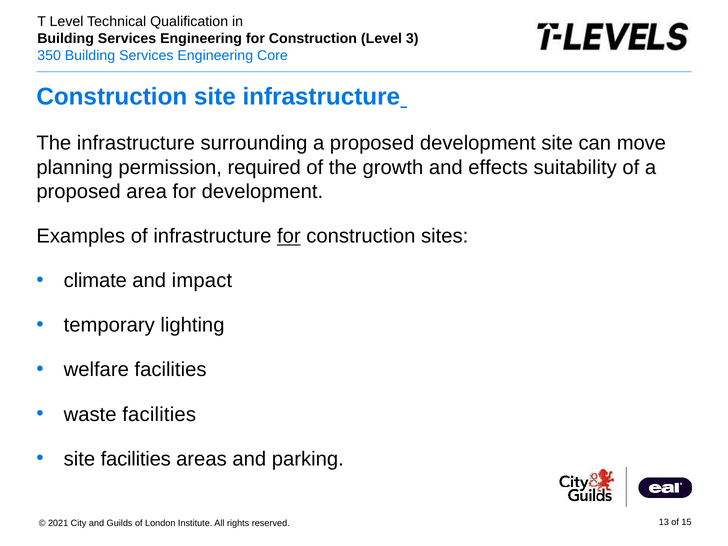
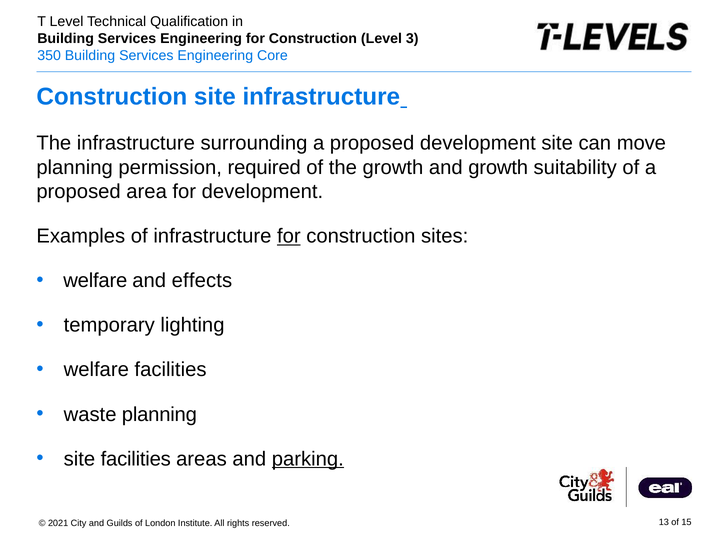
and effects: effects -> growth
climate at (95, 281): climate -> welfare
impact: impact -> effects
waste facilities: facilities -> planning
parking underline: none -> present
